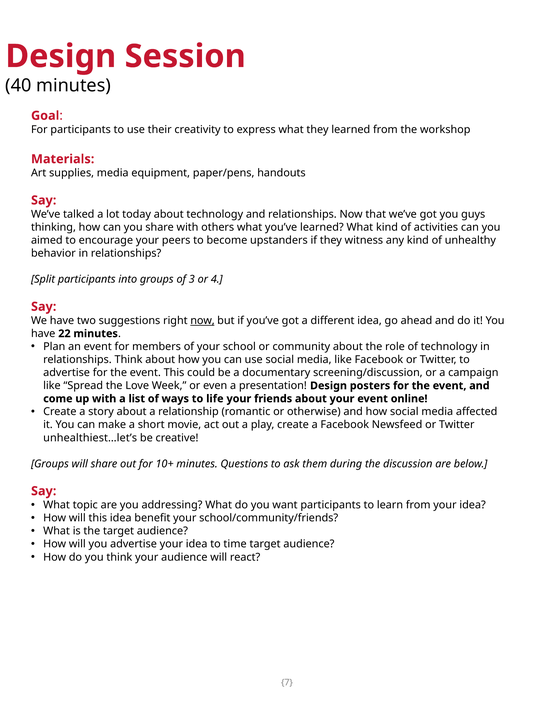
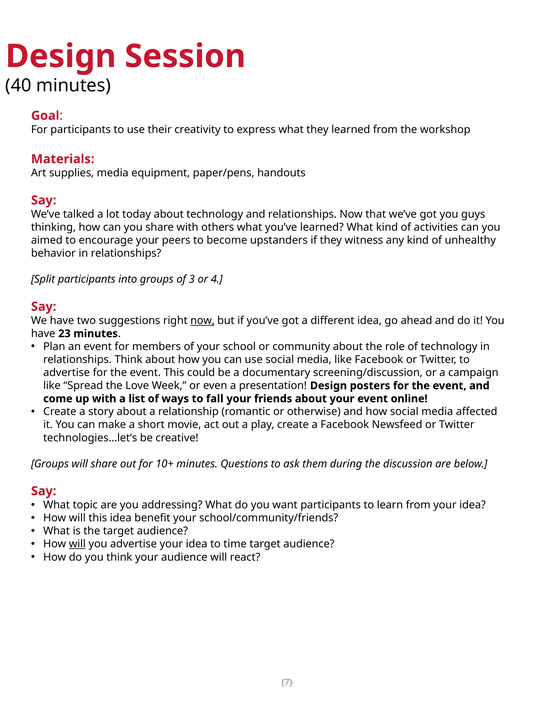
22: 22 -> 23
life: life -> fall
unhealthiest…let’s: unhealthiest…let’s -> technologies…let’s
will at (77, 544) underline: none -> present
